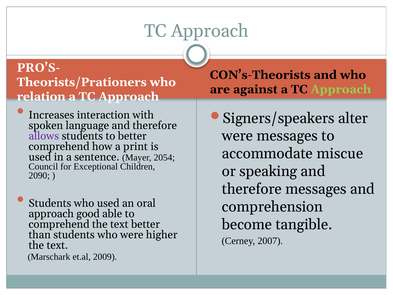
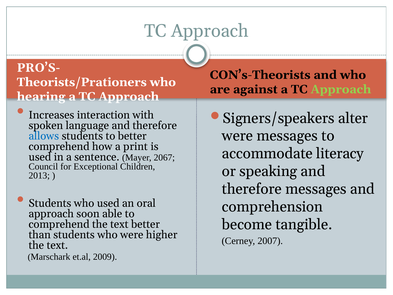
relation: relation -> hearing
allows colour: purple -> blue
miscue: miscue -> literacy
2054: 2054 -> 2067
2090: 2090 -> 2013
good: good -> soon
